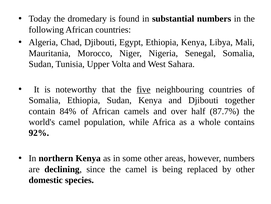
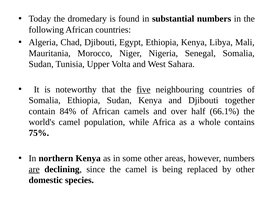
87.7%: 87.7% -> 66.1%
92%: 92% -> 75%
are underline: none -> present
